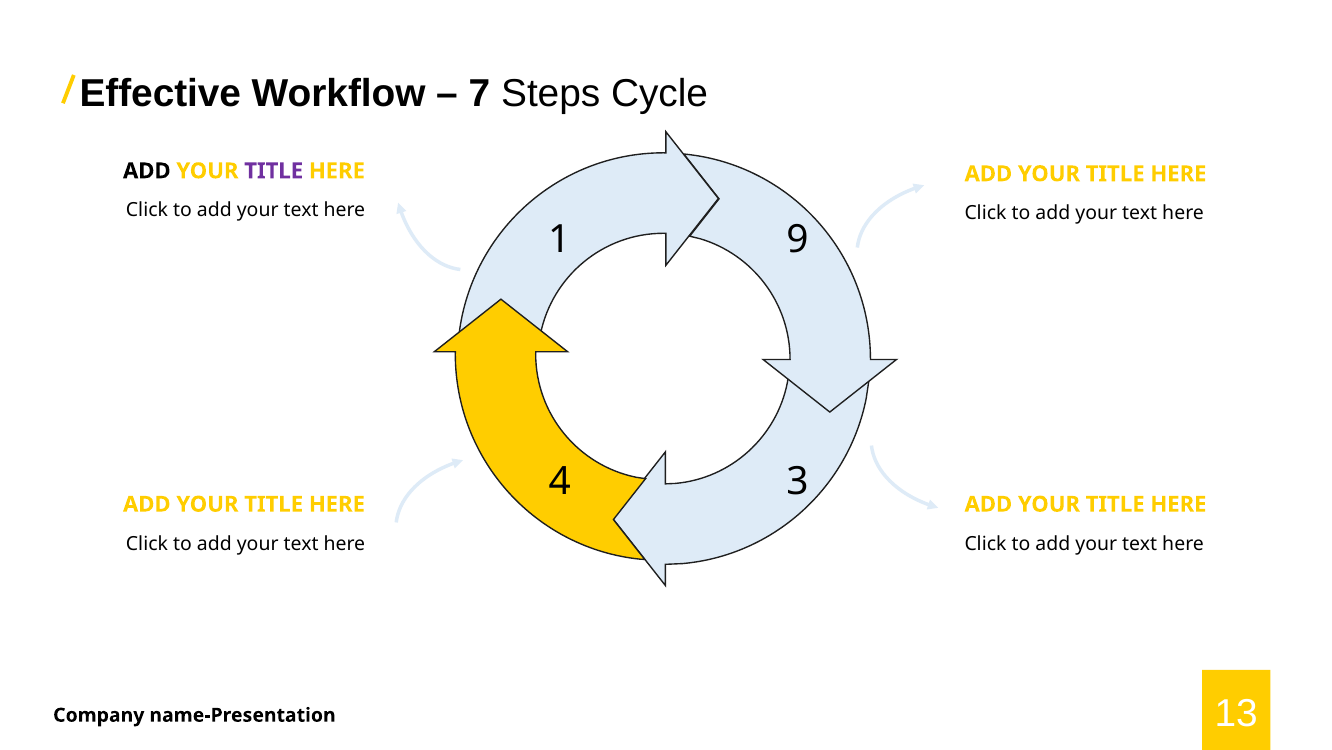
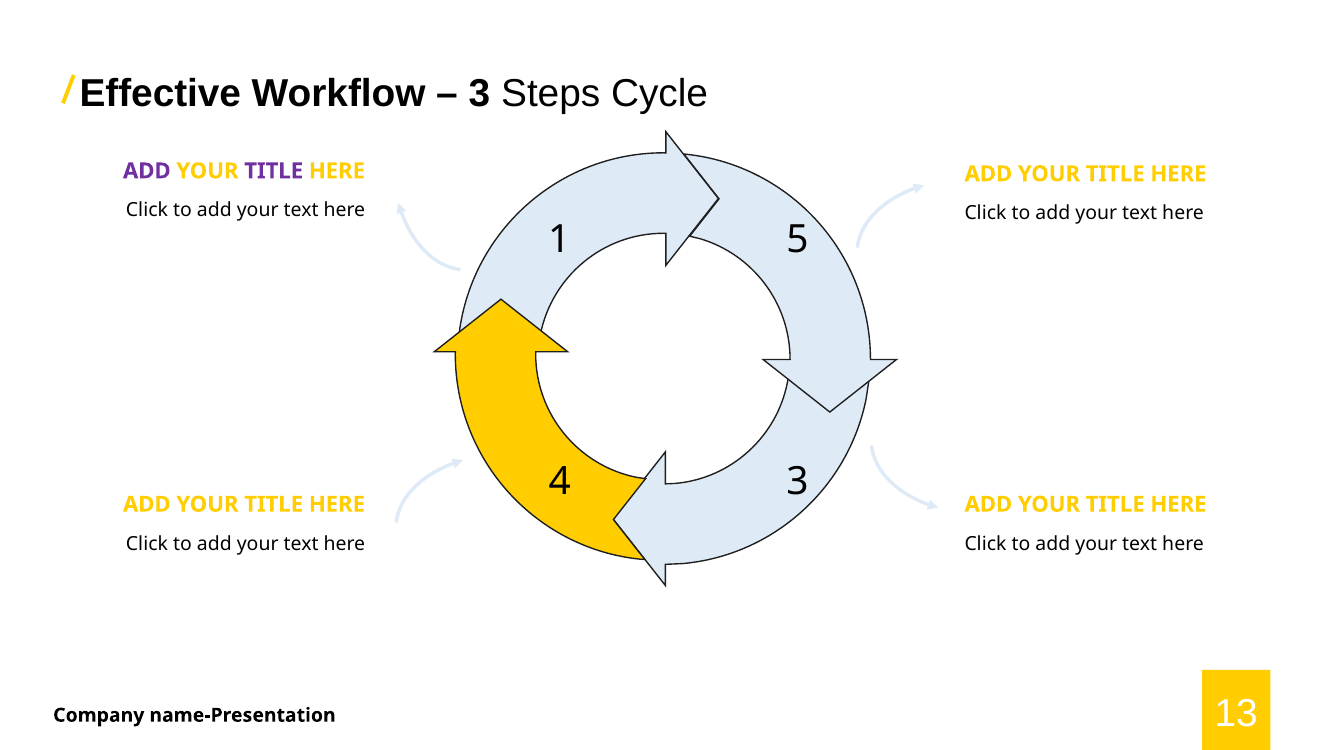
7 at (479, 93): 7 -> 3
ADD at (147, 171) colour: black -> purple
9: 9 -> 5
